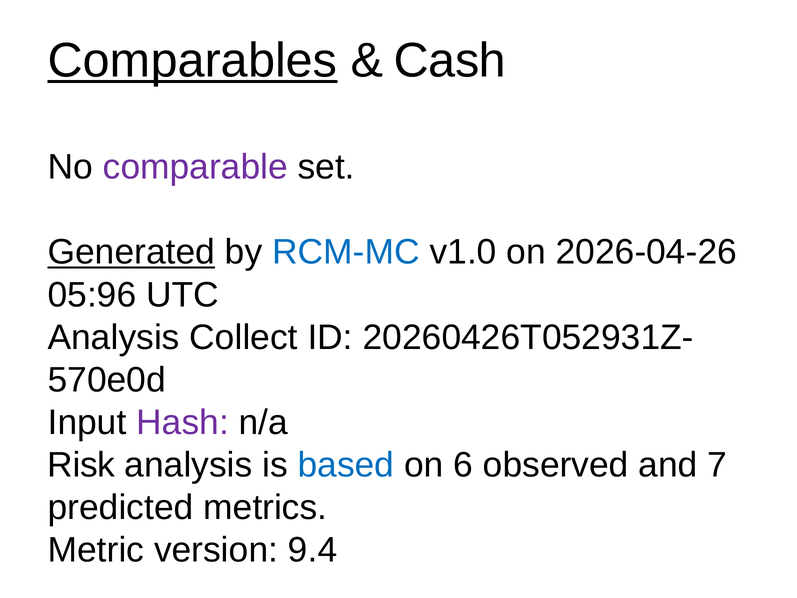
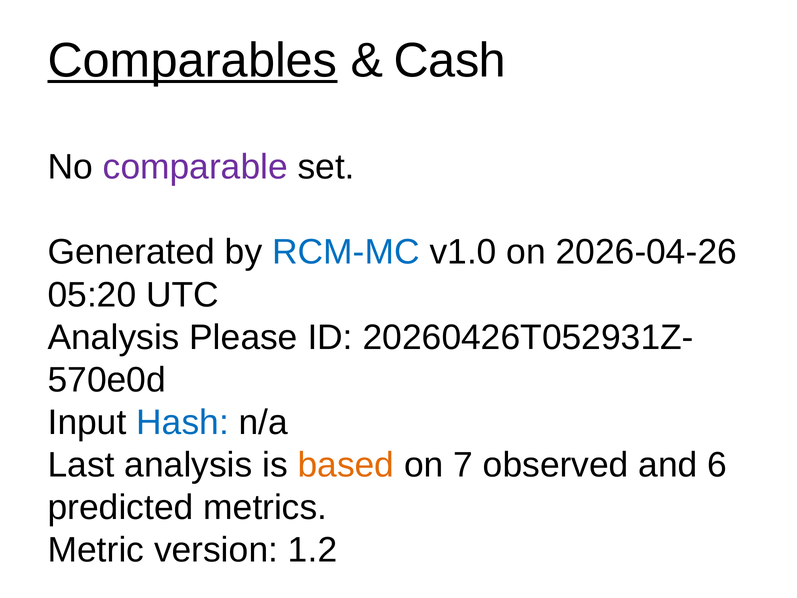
Generated underline: present -> none
05:96: 05:96 -> 05:20
Collect: Collect -> Please
Hash colour: purple -> blue
Risk: Risk -> Last
based colour: blue -> orange
6: 6 -> 7
7: 7 -> 6
9.4: 9.4 -> 1.2
